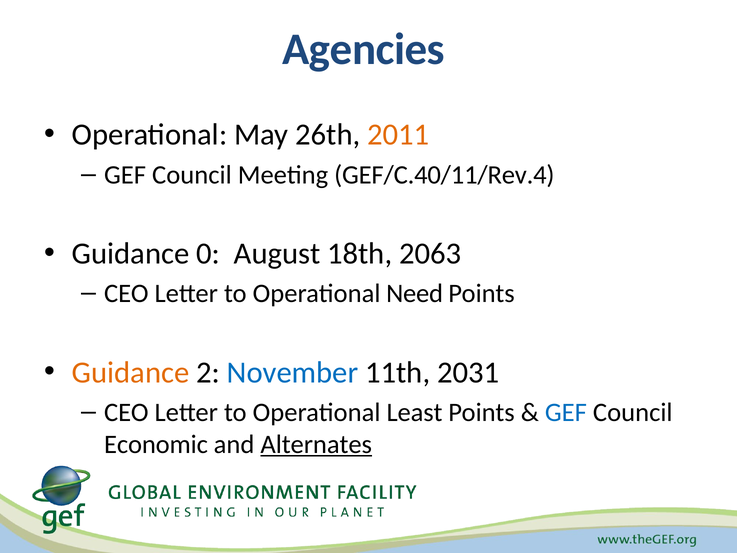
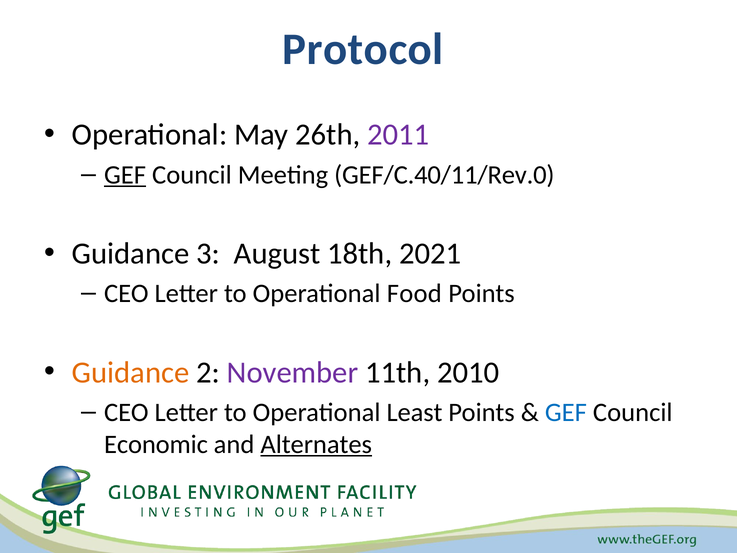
Agencies: Agencies -> Protocol
2011 colour: orange -> purple
GEF at (125, 175) underline: none -> present
GEF/C.40/11/Rev.4: GEF/C.40/11/Rev.4 -> GEF/C.40/11/Rev.0
0: 0 -> 3
2063: 2063 -> 2021
Need: Need -> Food
November colour: blue -> purple
2031: 2031 -> 2010
